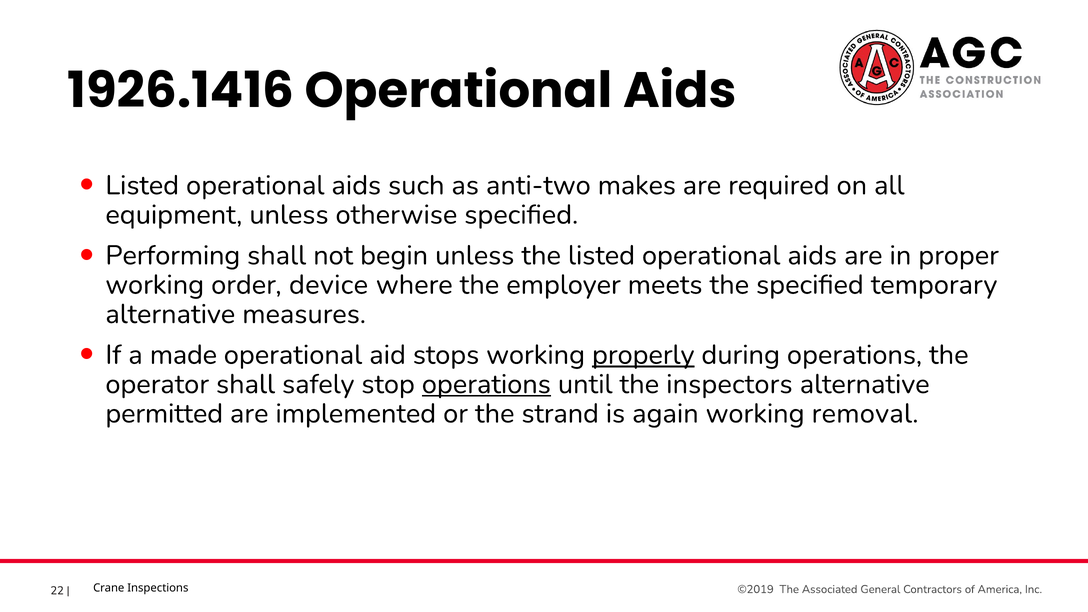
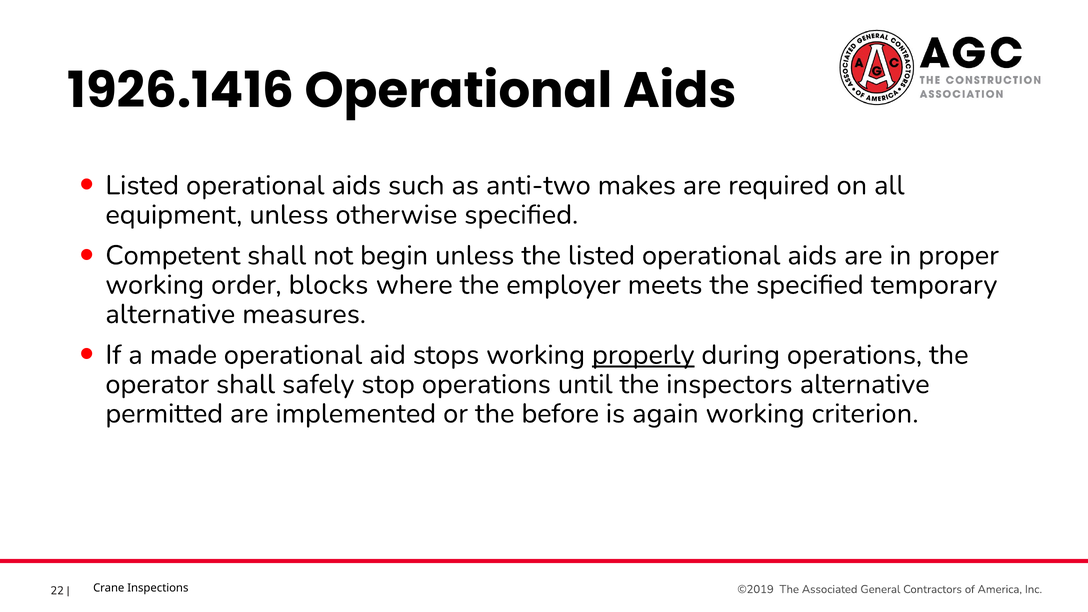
Performing: Performing -> Competent
device: device -> blocks
operations at (486, 384) underline: present -> none
strand: strand -> before
removal: removal -> criterion
